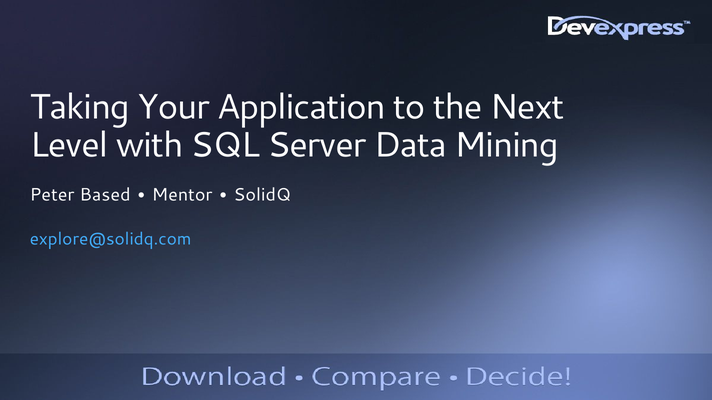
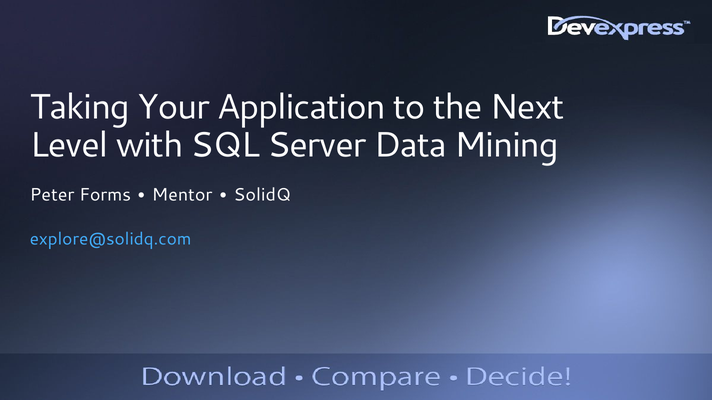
Based: Based -> Forms
